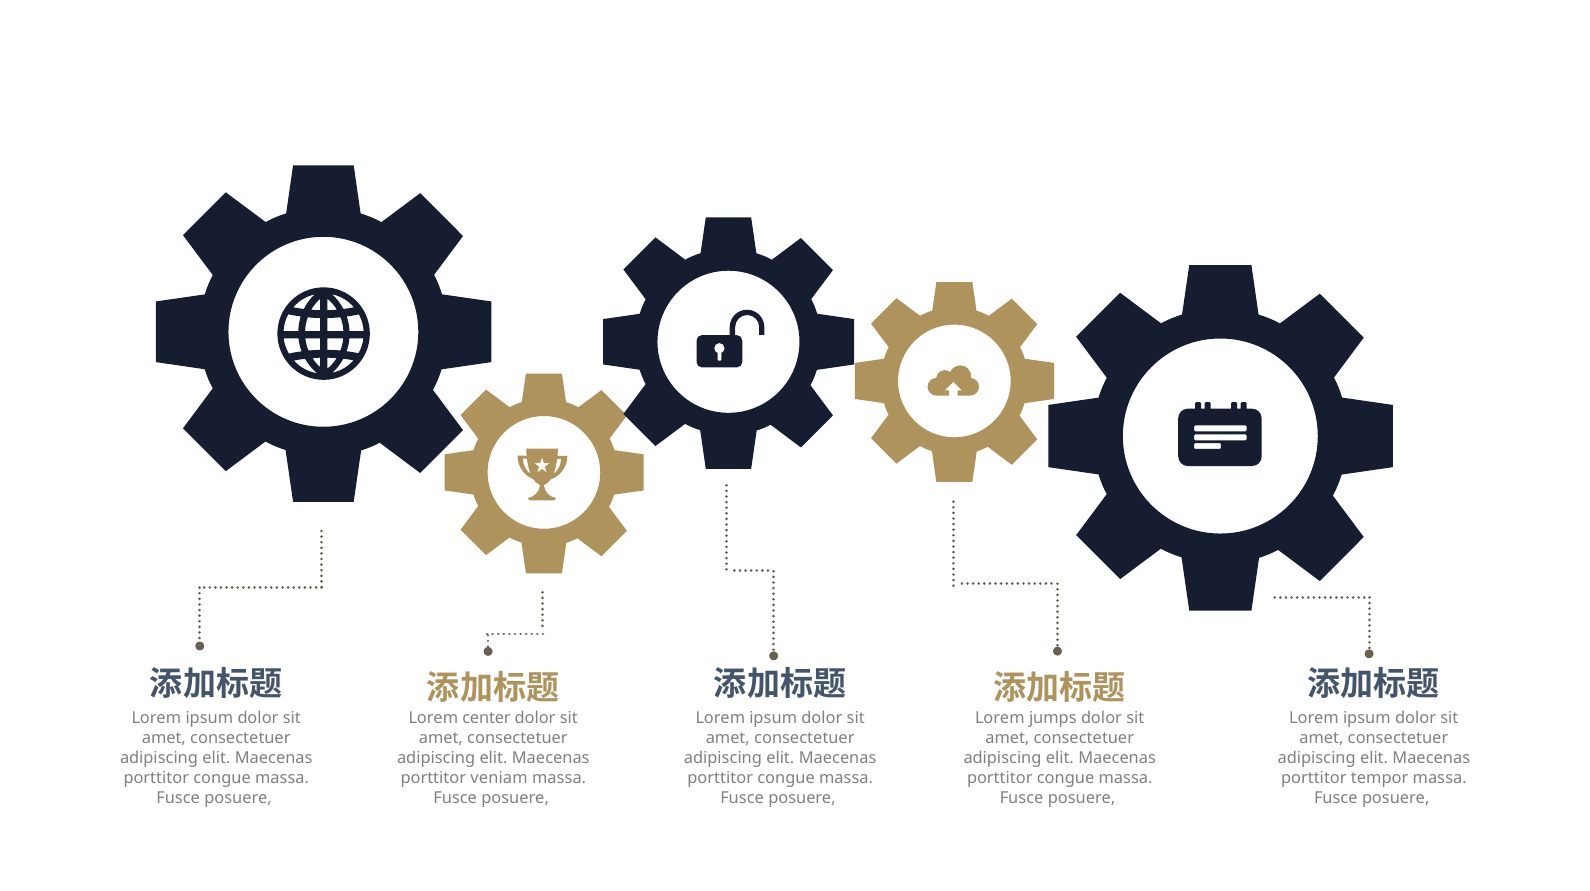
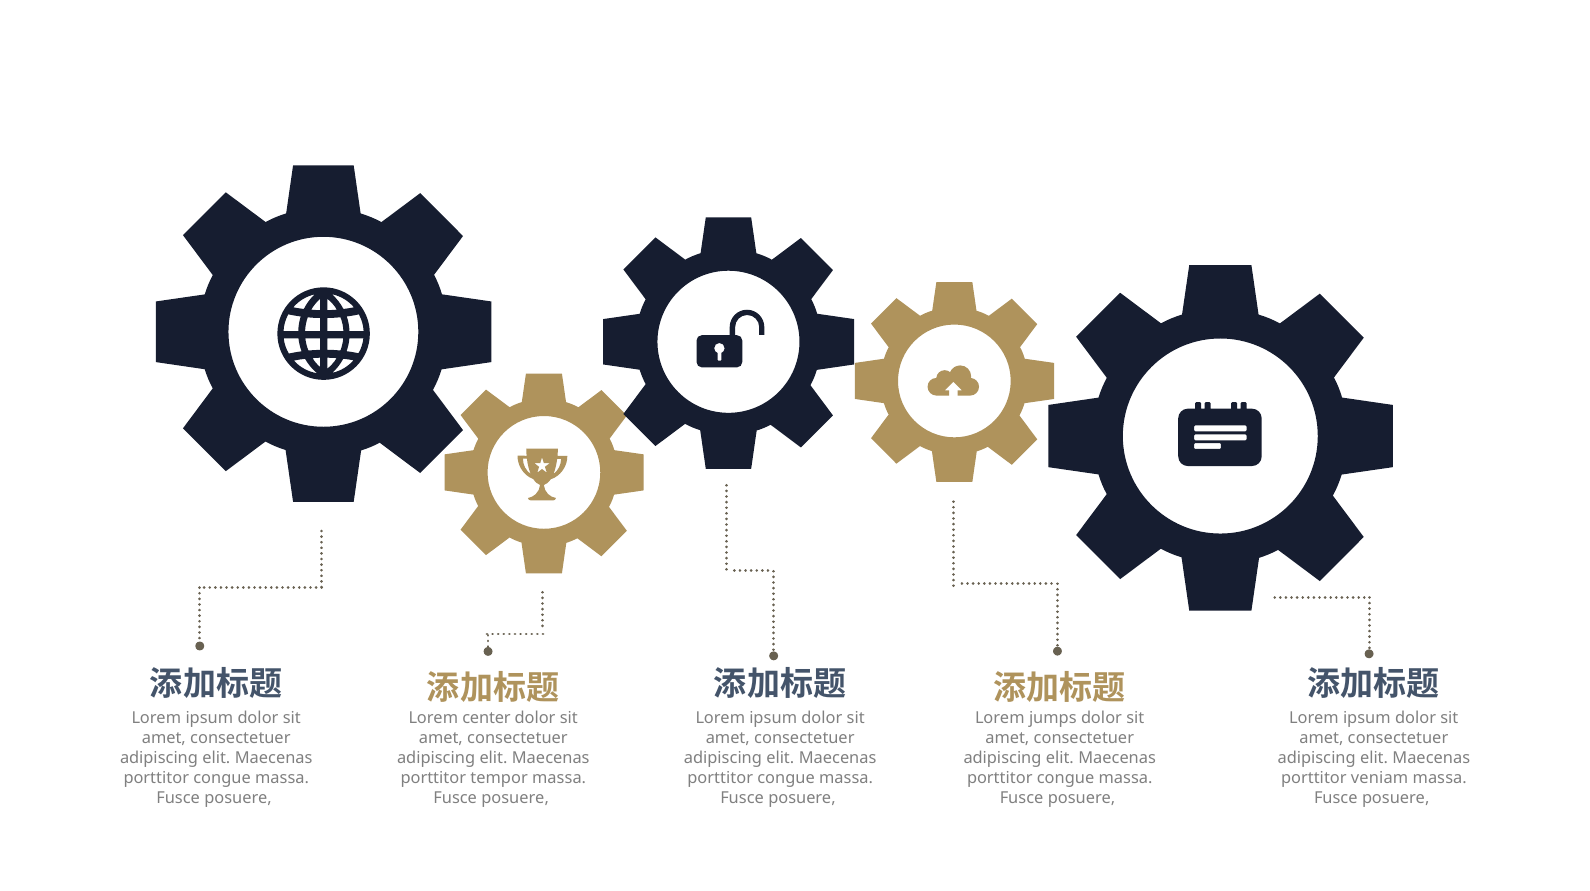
veniam: veniam -> tempor
tempor: tempor -> veniam
